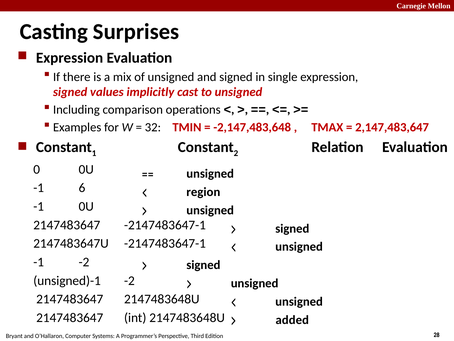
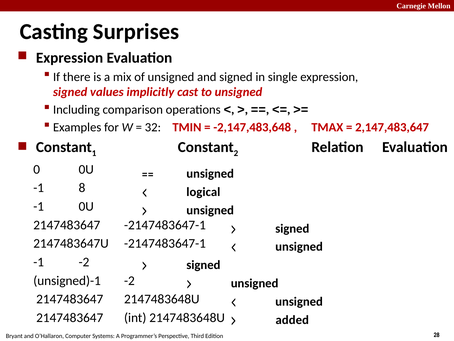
6: 6 -> 8
region: region -> logical
